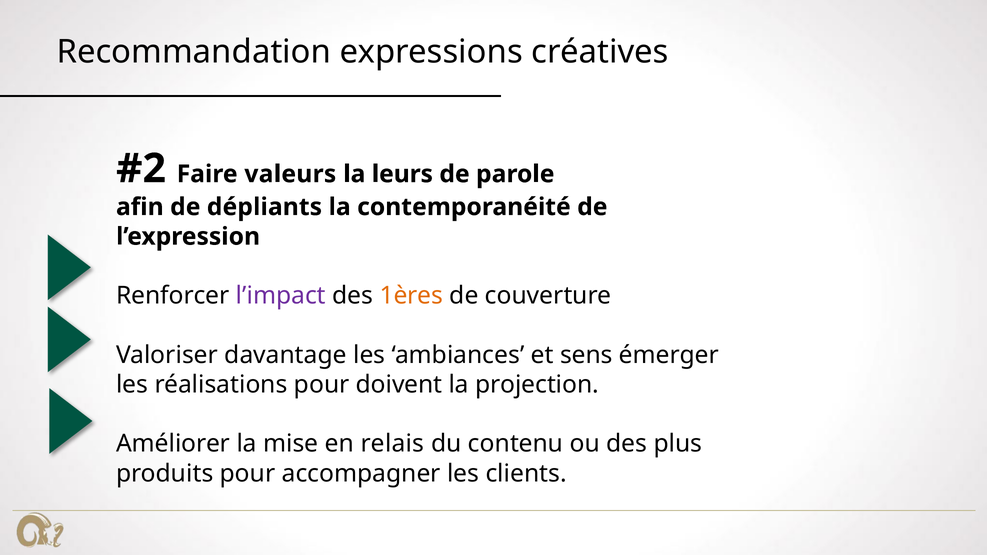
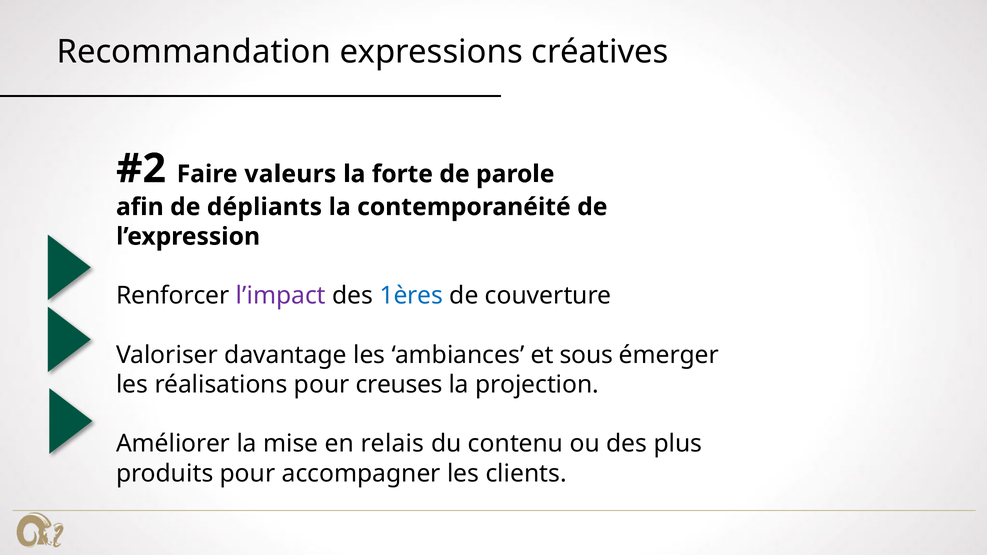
leurs: leurs -> forte
1ères colour: orange -> blue
sens: sens -> sous
doivent: doivent -> creuses
